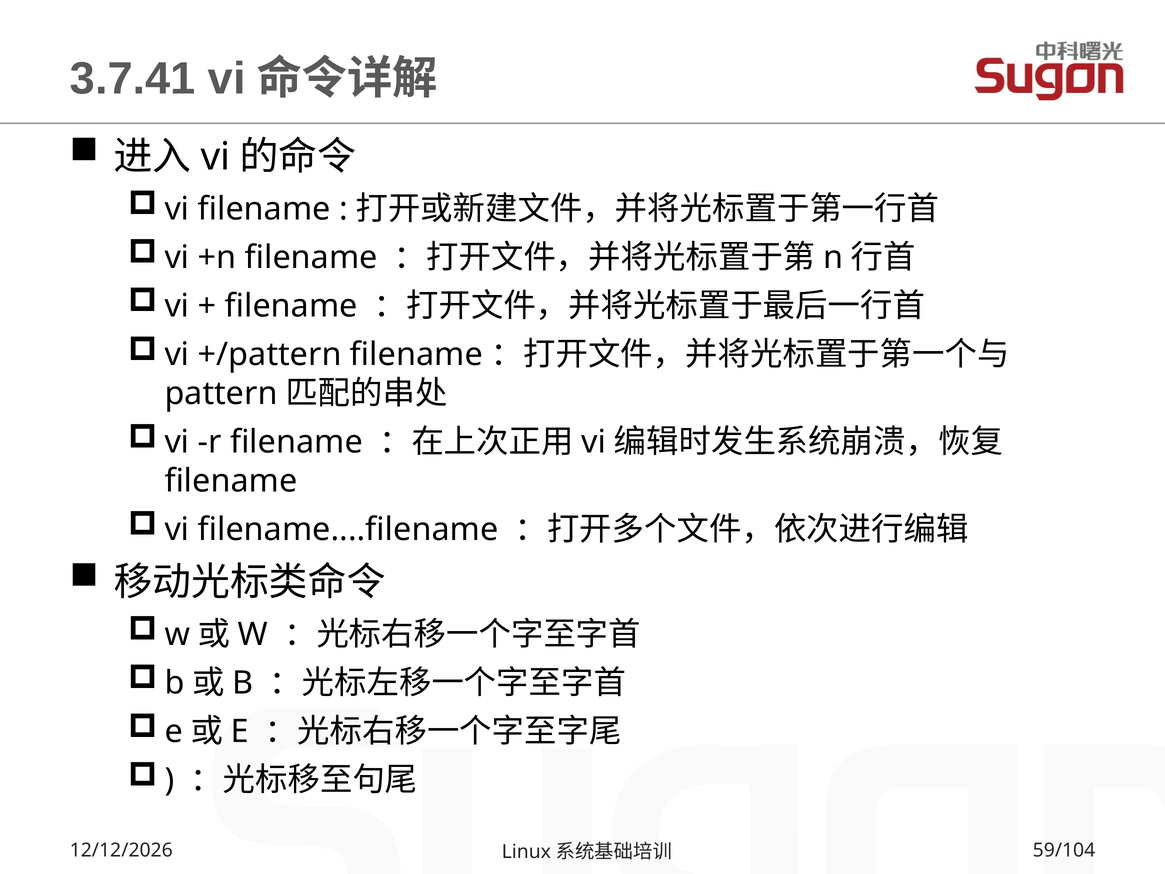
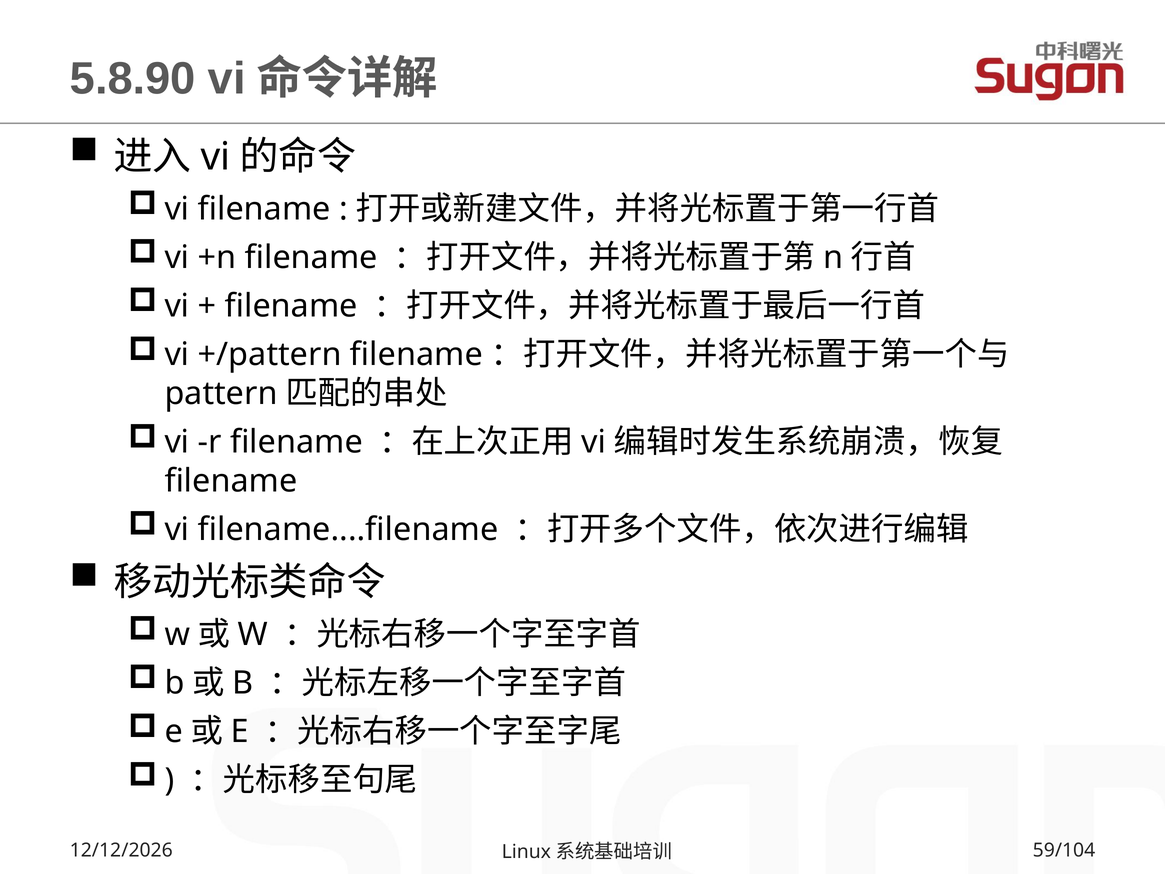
3.7.41: 3.7.41 -> 5.8.90
